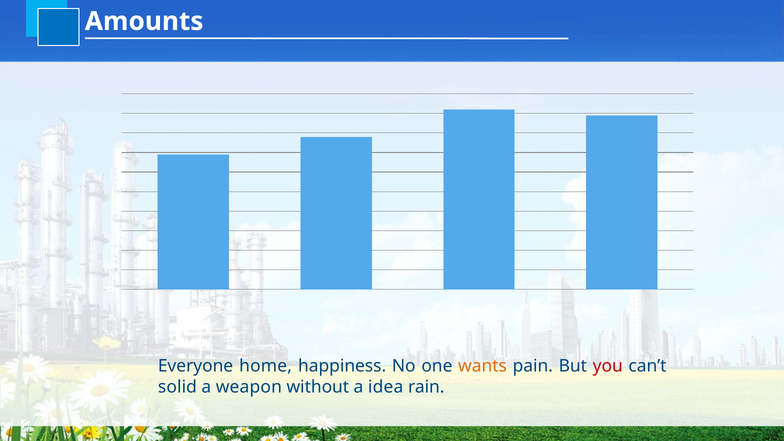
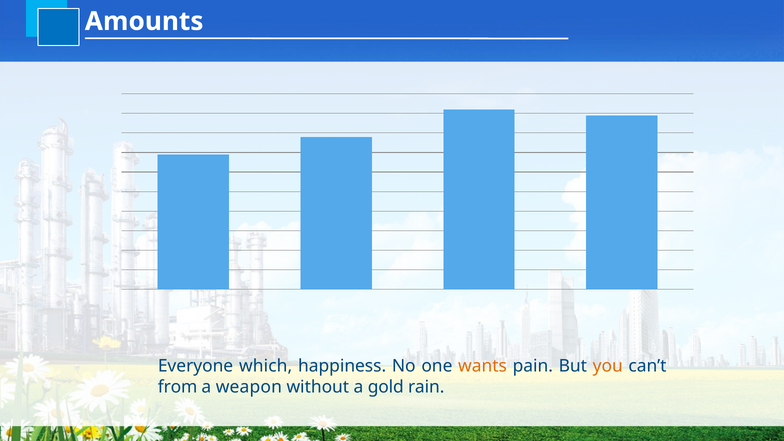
home: home -> which
you colour: red -> orange
solid: solid -> from
idea: idea -> gold
